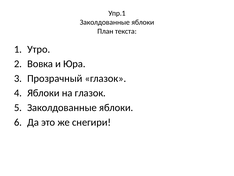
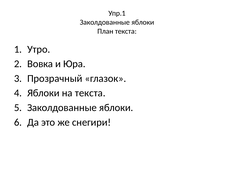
на глазок: глазок -> текста
